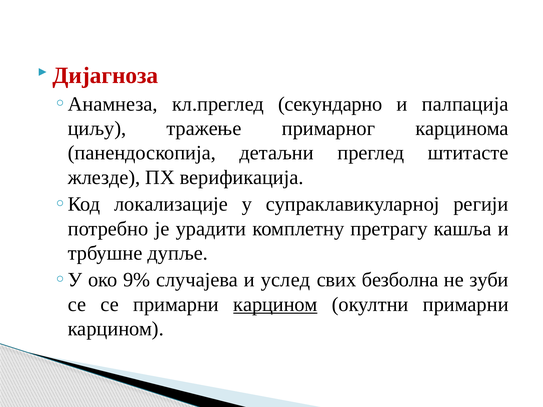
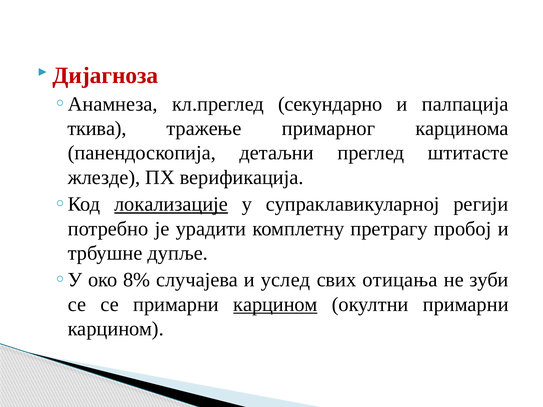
циљу: циљу -> ткива
локализације underline: none -> present
кашља: кашља -> пробој
9%: 9% -> 8%
безболна: безболна -> отицања
